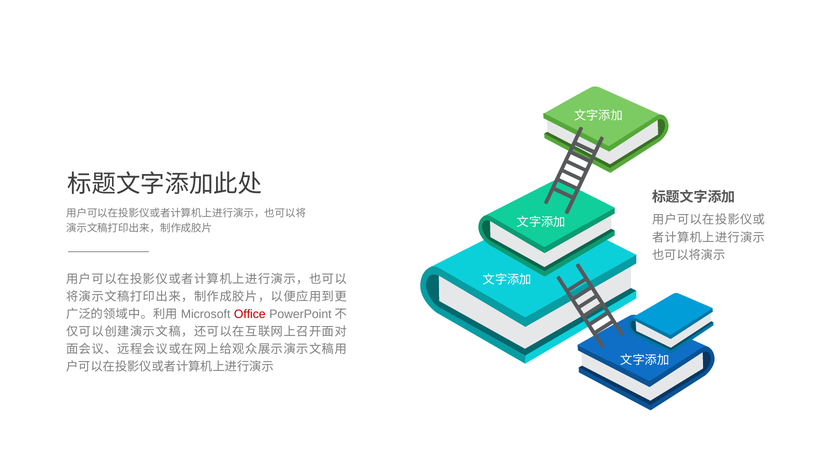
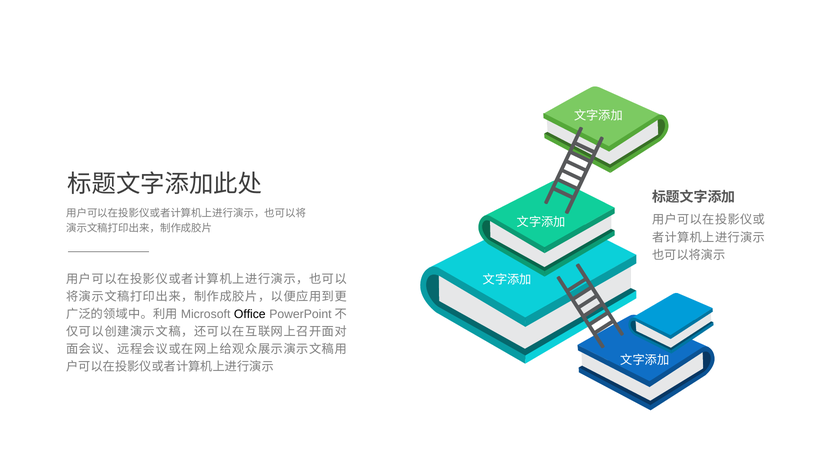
Office colour: red -> black
